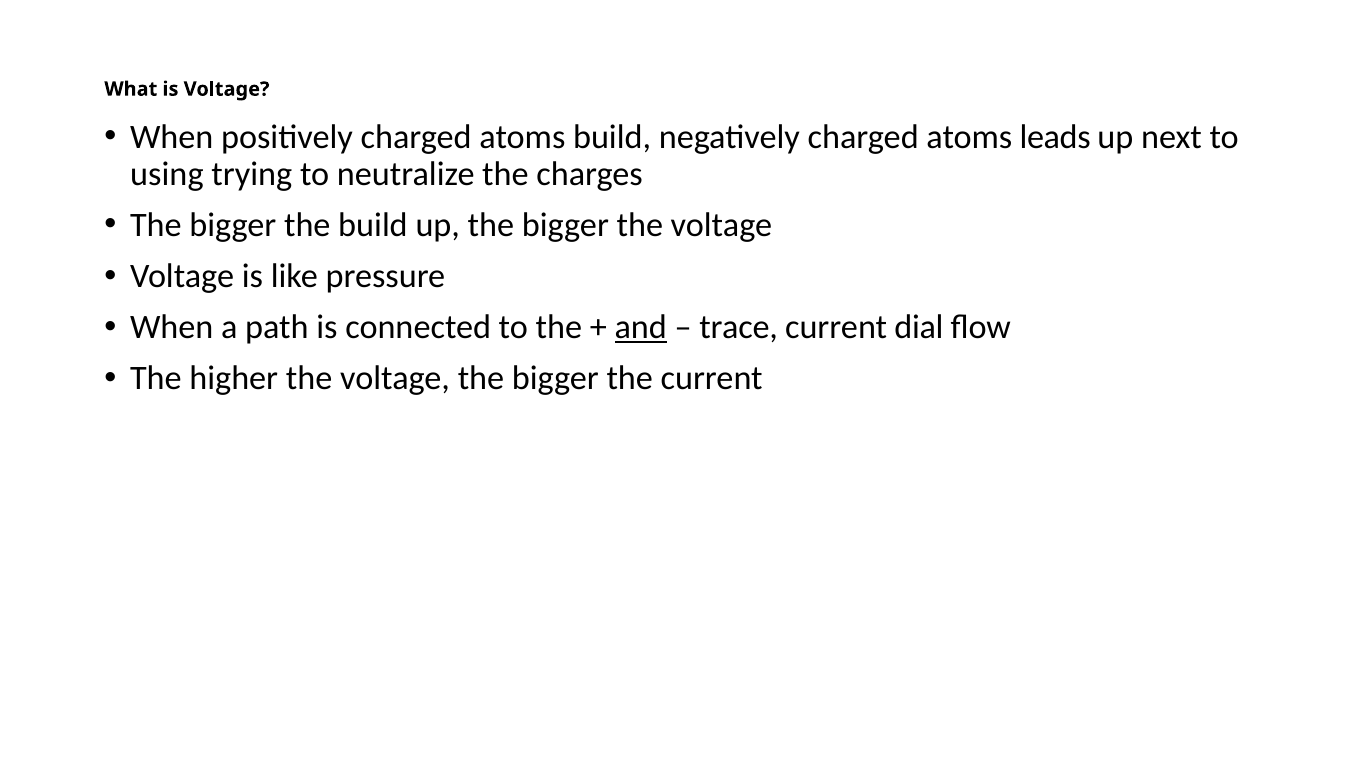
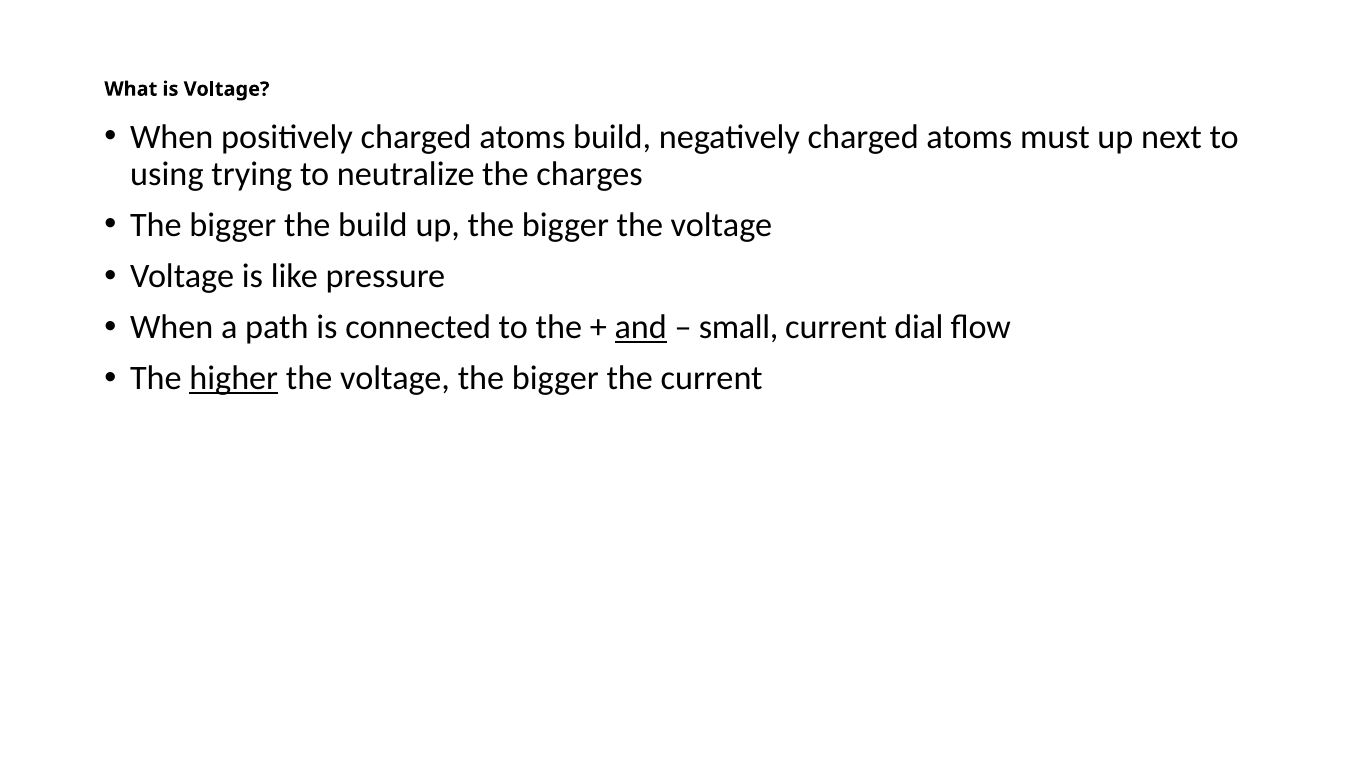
leads: leads -> must
trace: trace -> small
higher underline: none -> present
